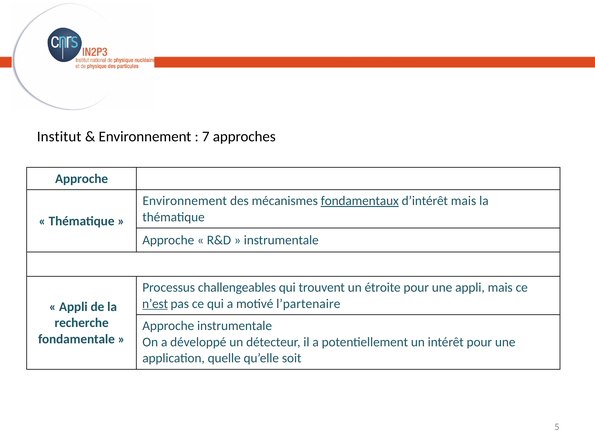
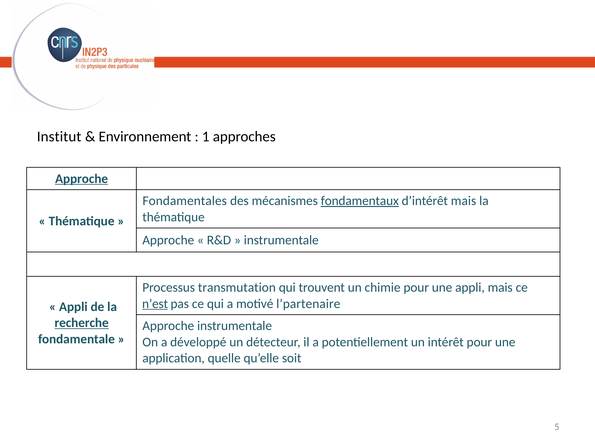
7: 7 -> 1
Approche at (82, 178) underline: none -> present
Environnement at (185, 200): Environnement -> Fondamentales
challengeables: challengeables -> transmutation
étroite: étroite -> chimie
recherche underline: none -> present
